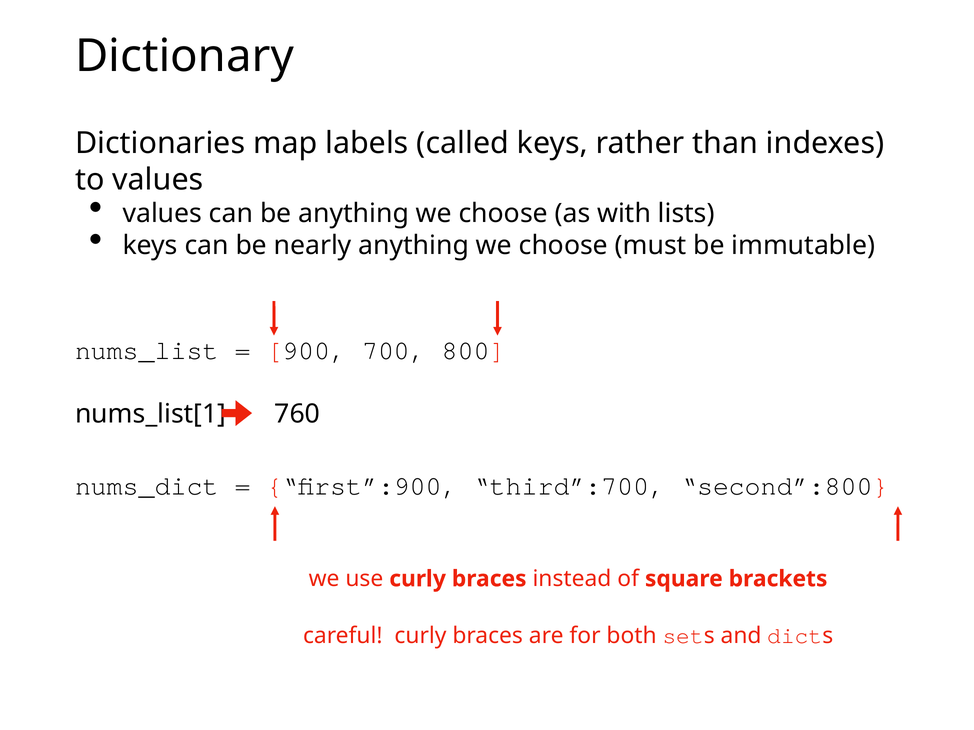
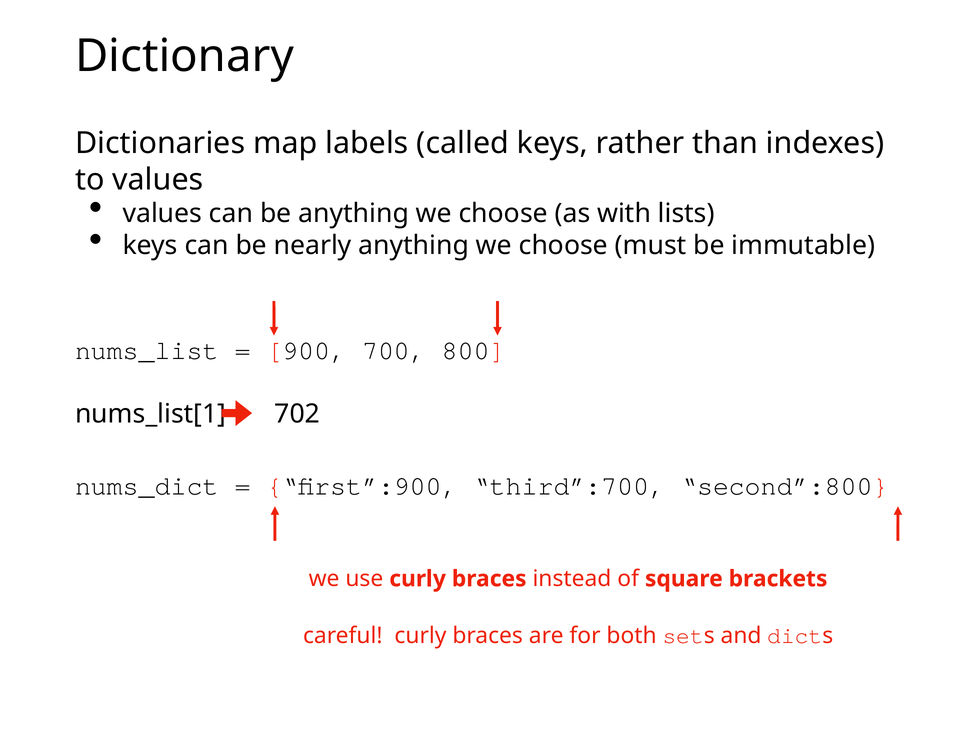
760: 760 -> 702
